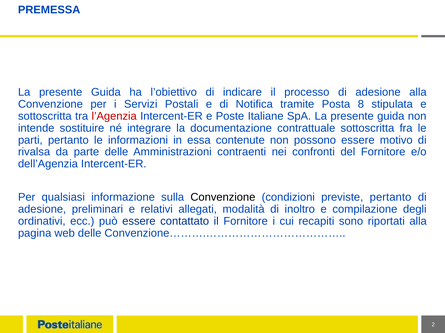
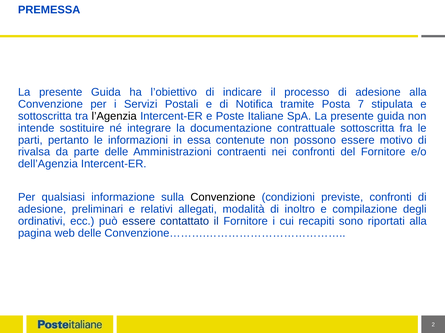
8: 8 -> 7
l’Agenzia colour: red -> black
previste pertanto: pertanto -> confronti
